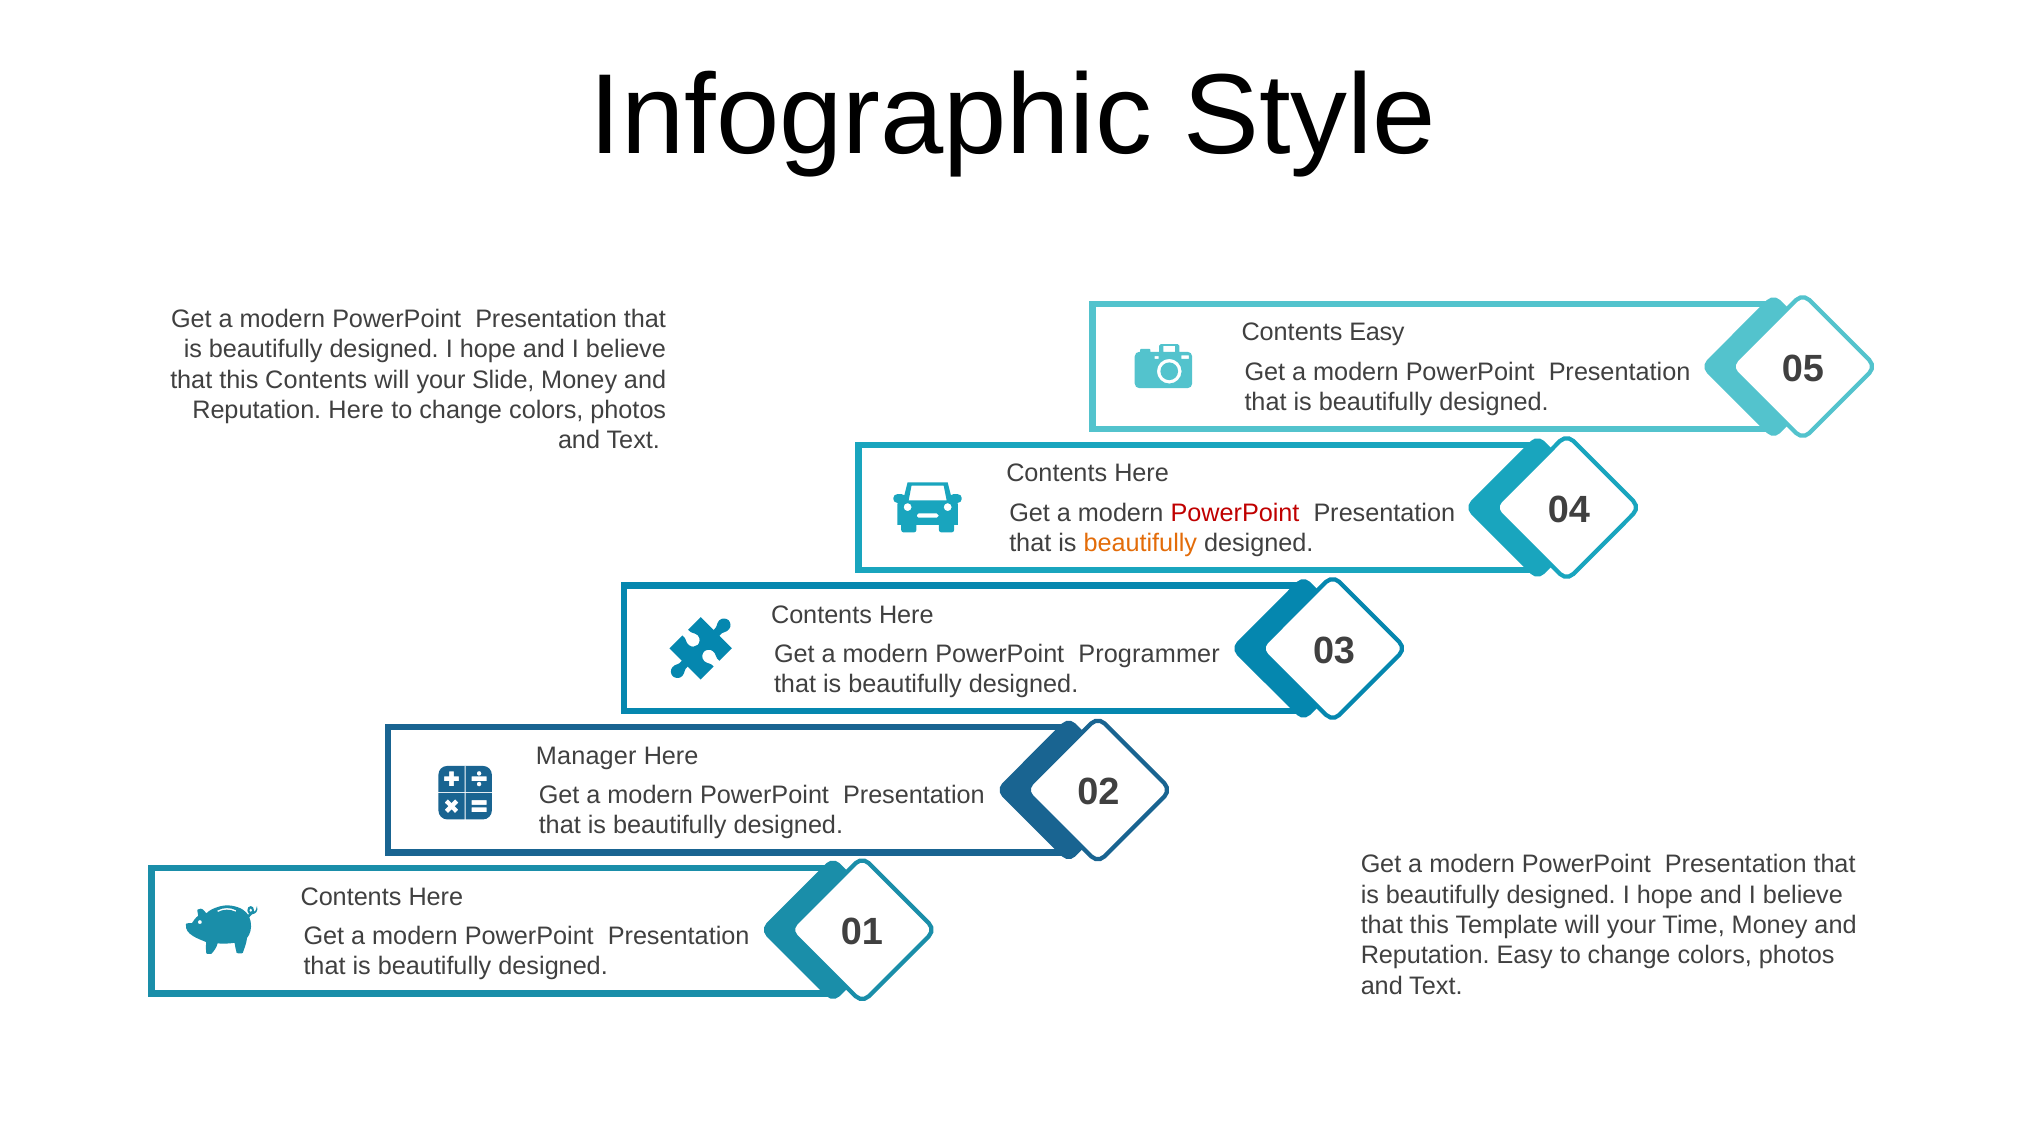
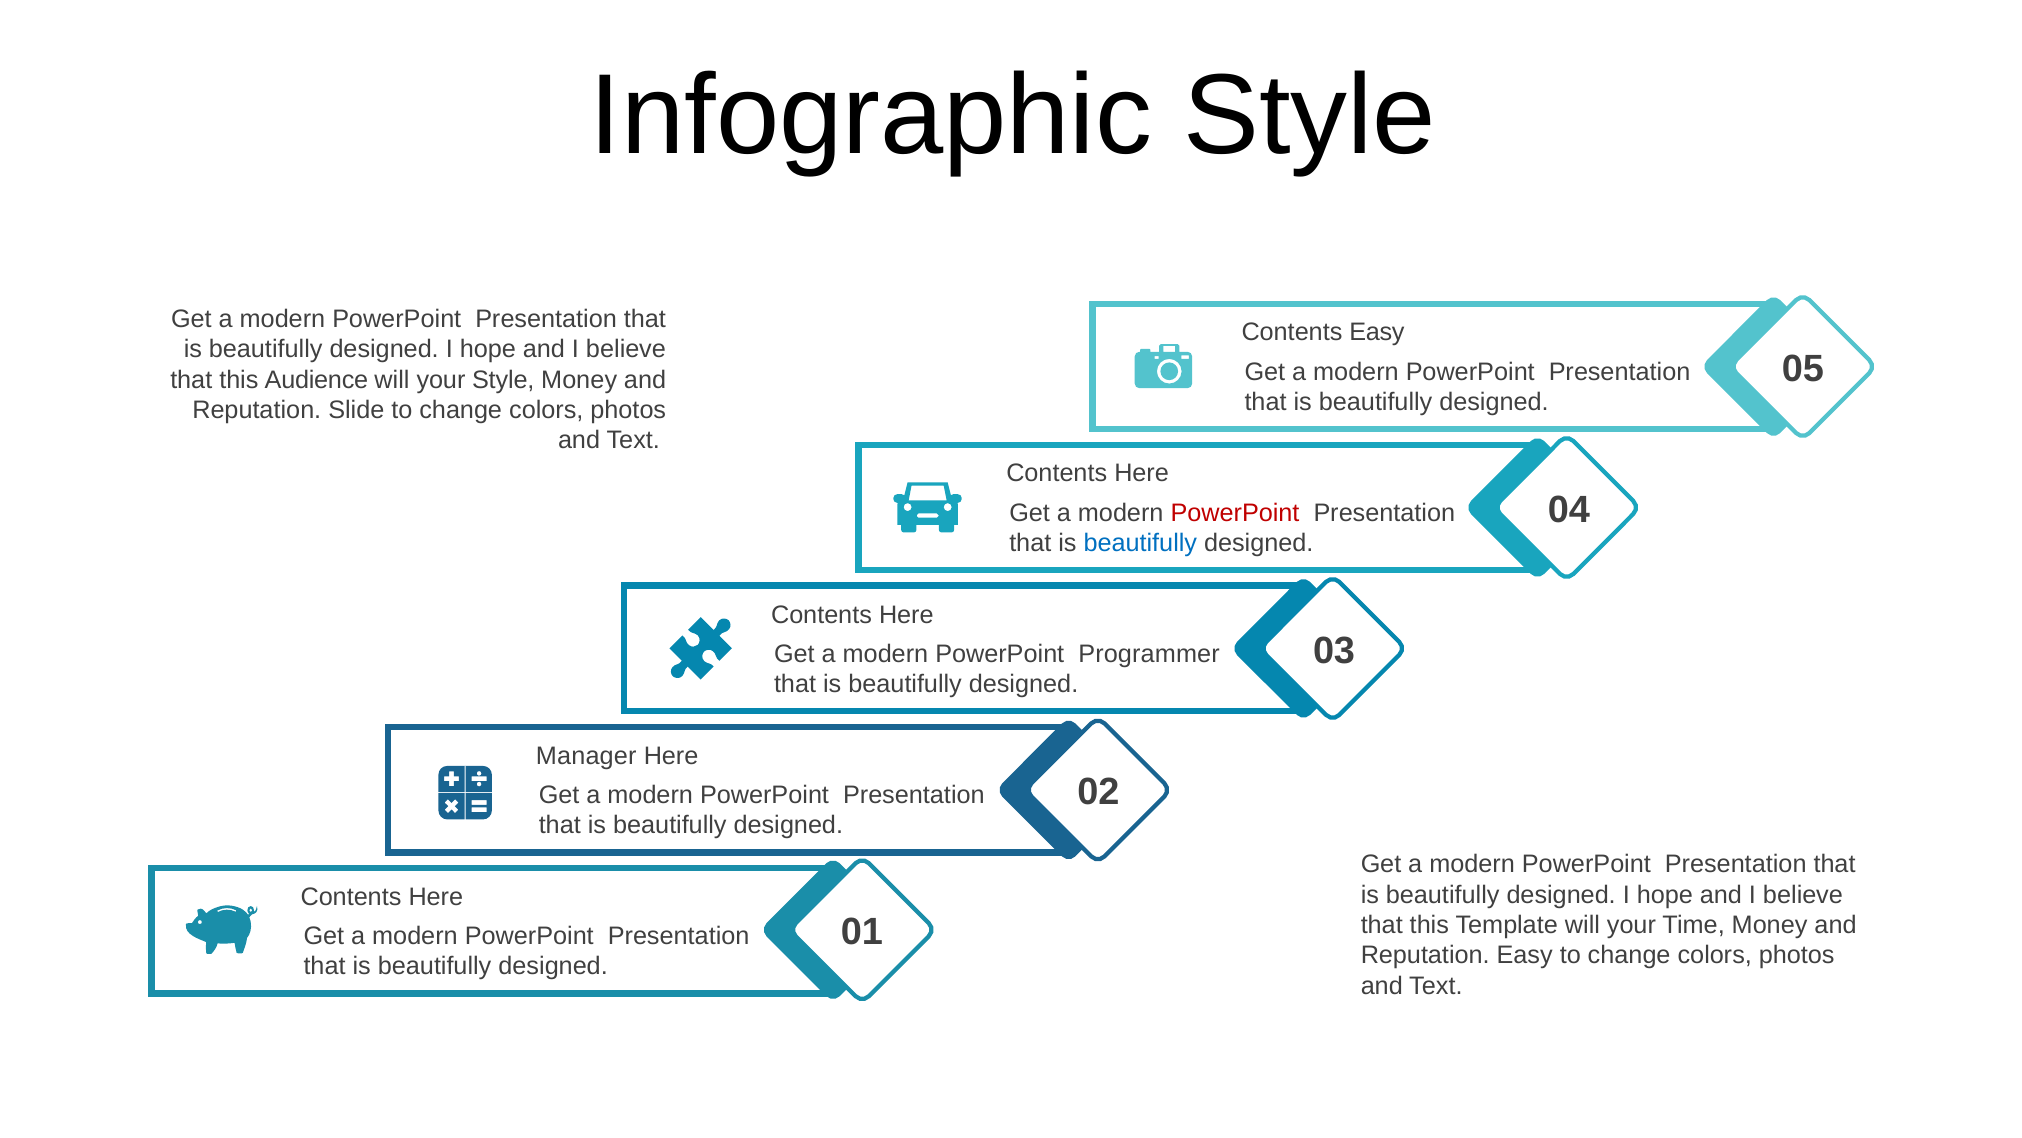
this Contents: Contents -> Audience
your Slide: Slide -> Style
Reputation Here: Here -> Slide
beautifully at (1140, 543) colour: orange -> blue
